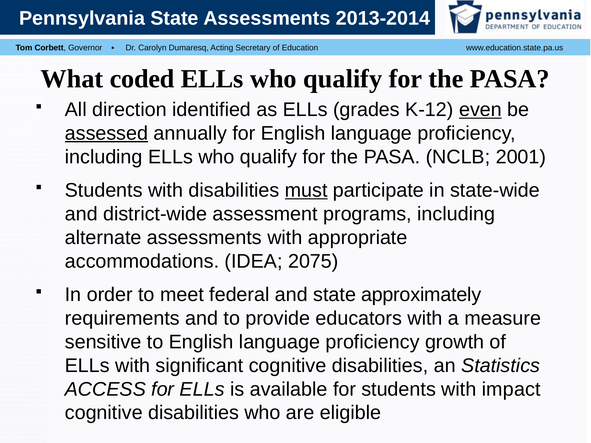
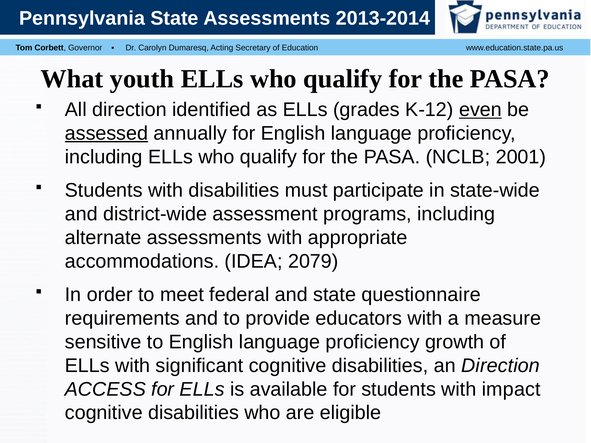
coded: coded -> youth
must underline: present -> none
2075: 2075 -> 2079
approximately: approximately -> questionnaire
an Statistics: Statistics -> Direction
